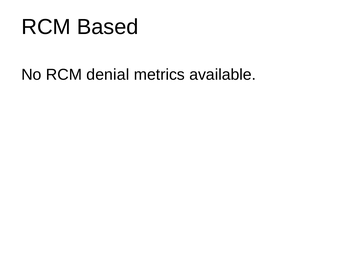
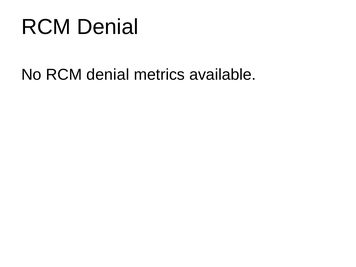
Based at (108, 27): Based -> Denial
